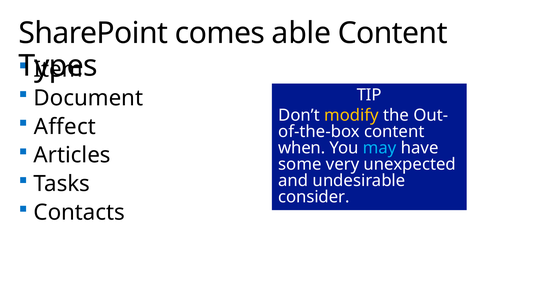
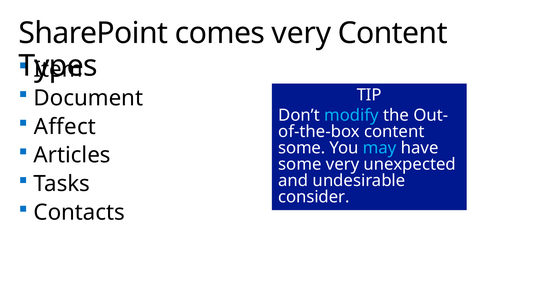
comes able: able -> very
modify colour: yellow -> light blue
when at (302, 148): when -> some
